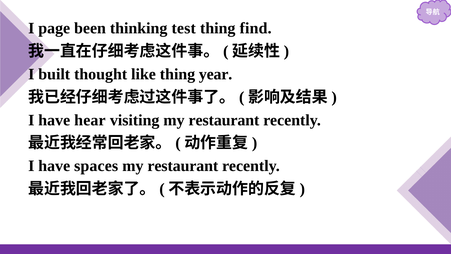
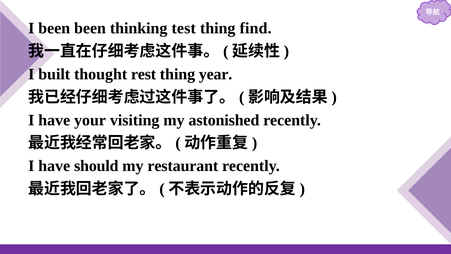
I page: page -> been
like: like -> rest
hear: hear -> your
visiting my restaurant: restaurant -> astonished
spaces: spaces -> should
